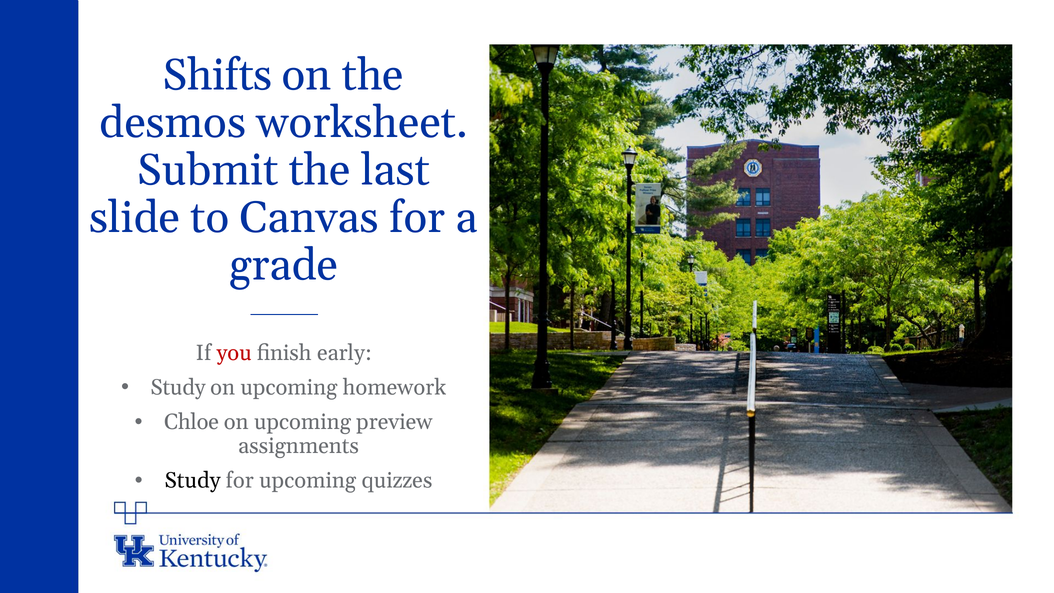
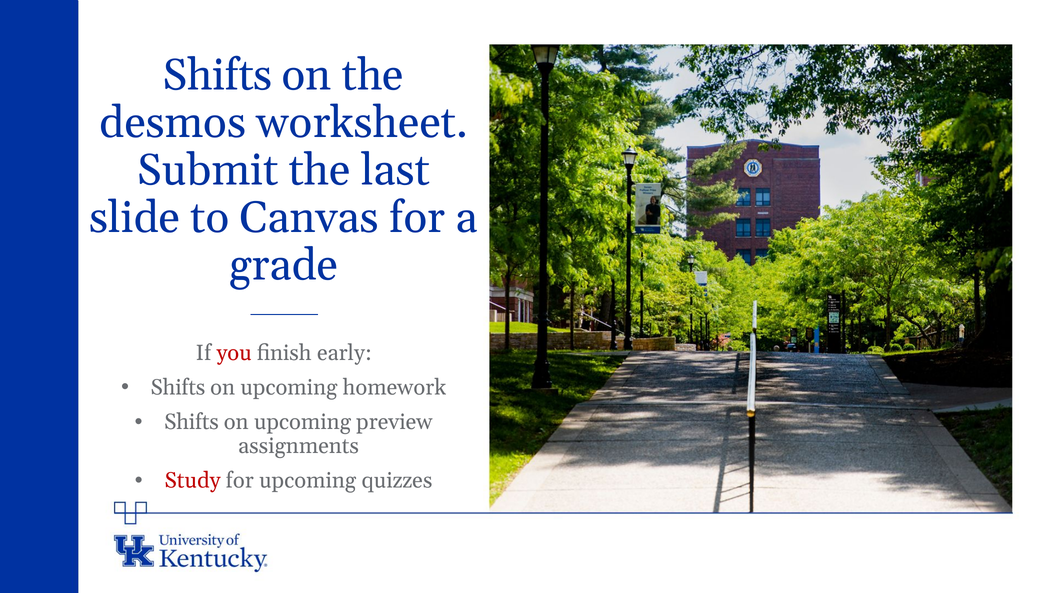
Study at (178, 387): Study -> Shifts
Chloe at (192, 422): Chloe -> Shifts
Study at (192, 481) colour: black -> red
